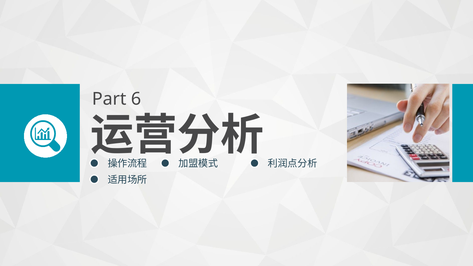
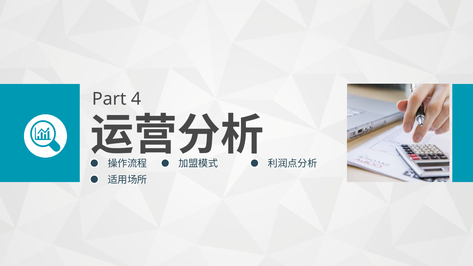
6: 6 -> 4
